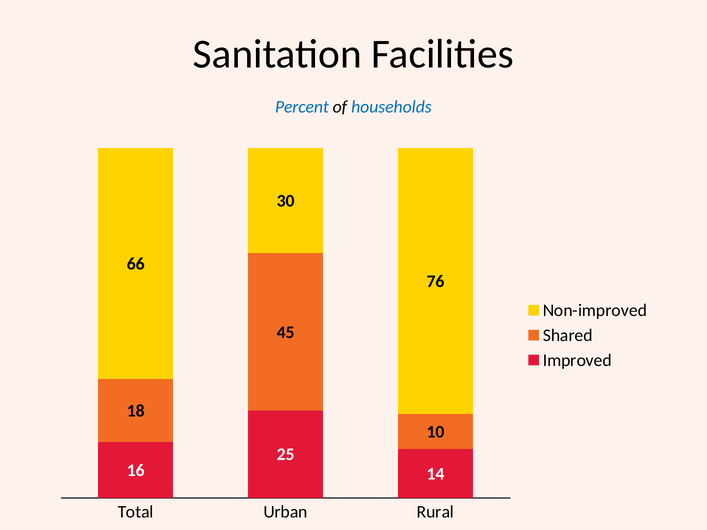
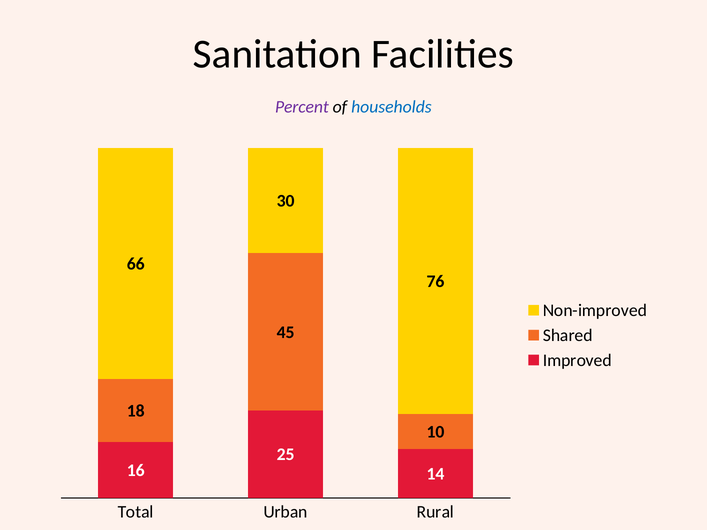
Percent colour: blue -> purple
